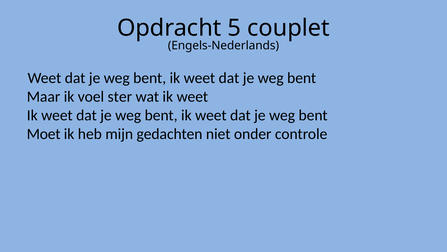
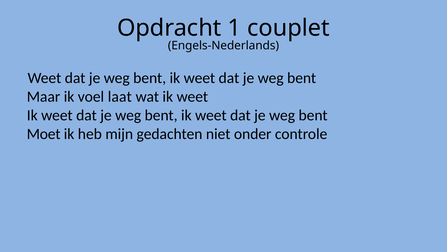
5: 5 -> 1
ster: ster -> laat
